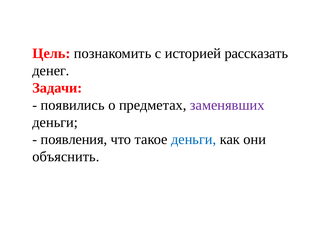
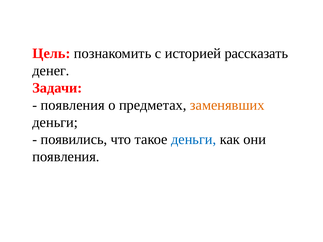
появились at (73, 105): появились -> появления
заменявших colour: purple -> orange
появления: появления -> появились
объяснить at (66, 157): объяснить -> появления
